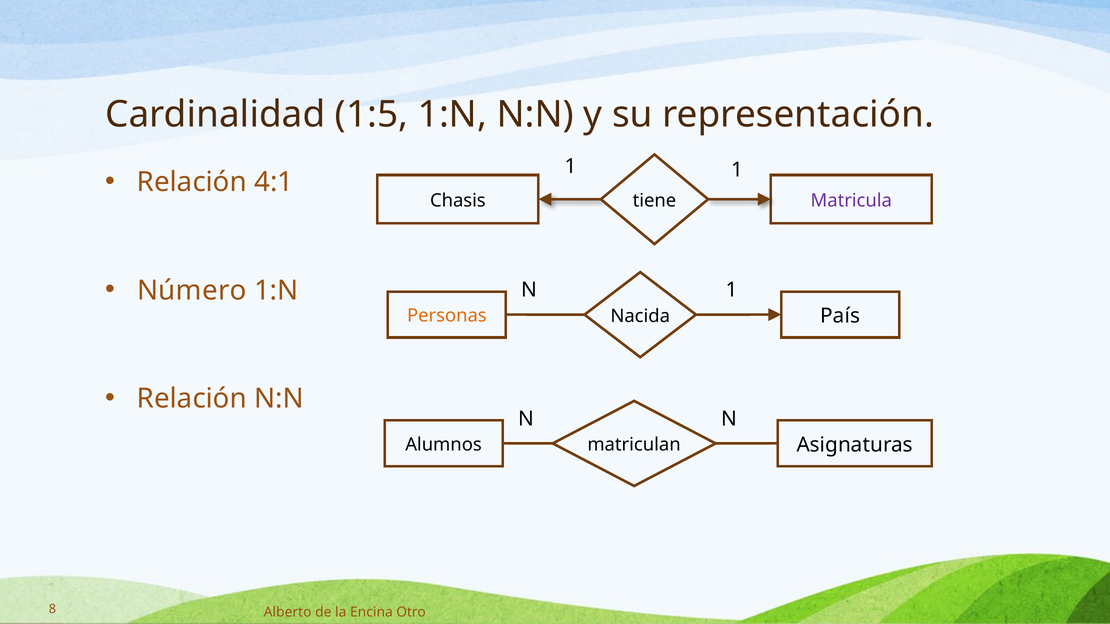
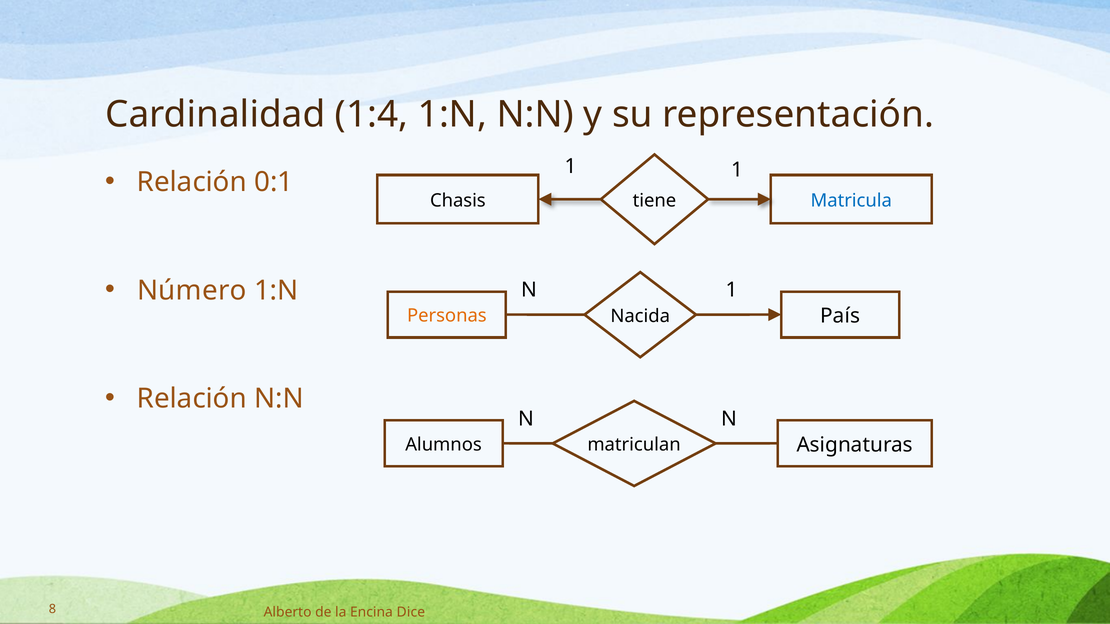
1:5: 1:5 -> 1:4
4:1: 4:1 -> 0:1
Matricula colour: purple -> blue
Otro: Otro -> Dice
